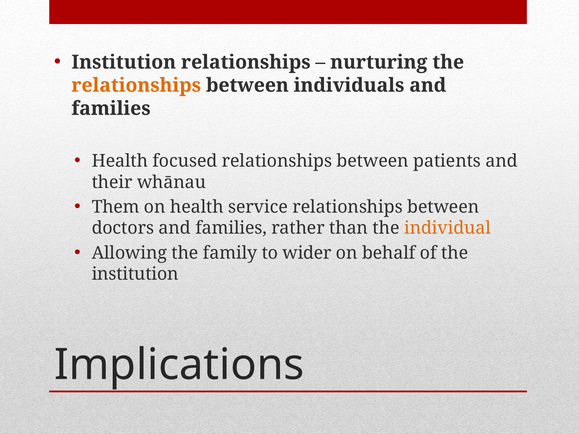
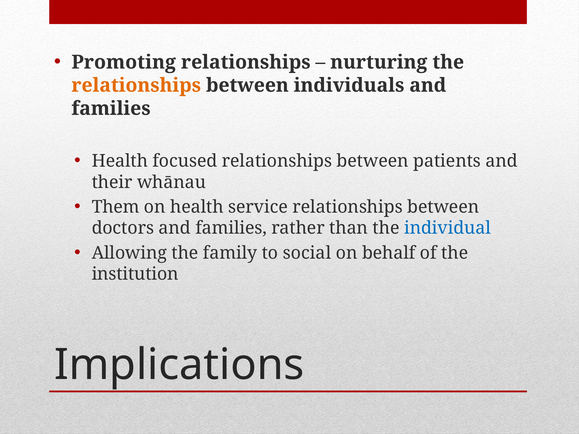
Institution at (124, 62): Institution -> Promoting
individual colour: orange -> blue
wider: wider -> social
